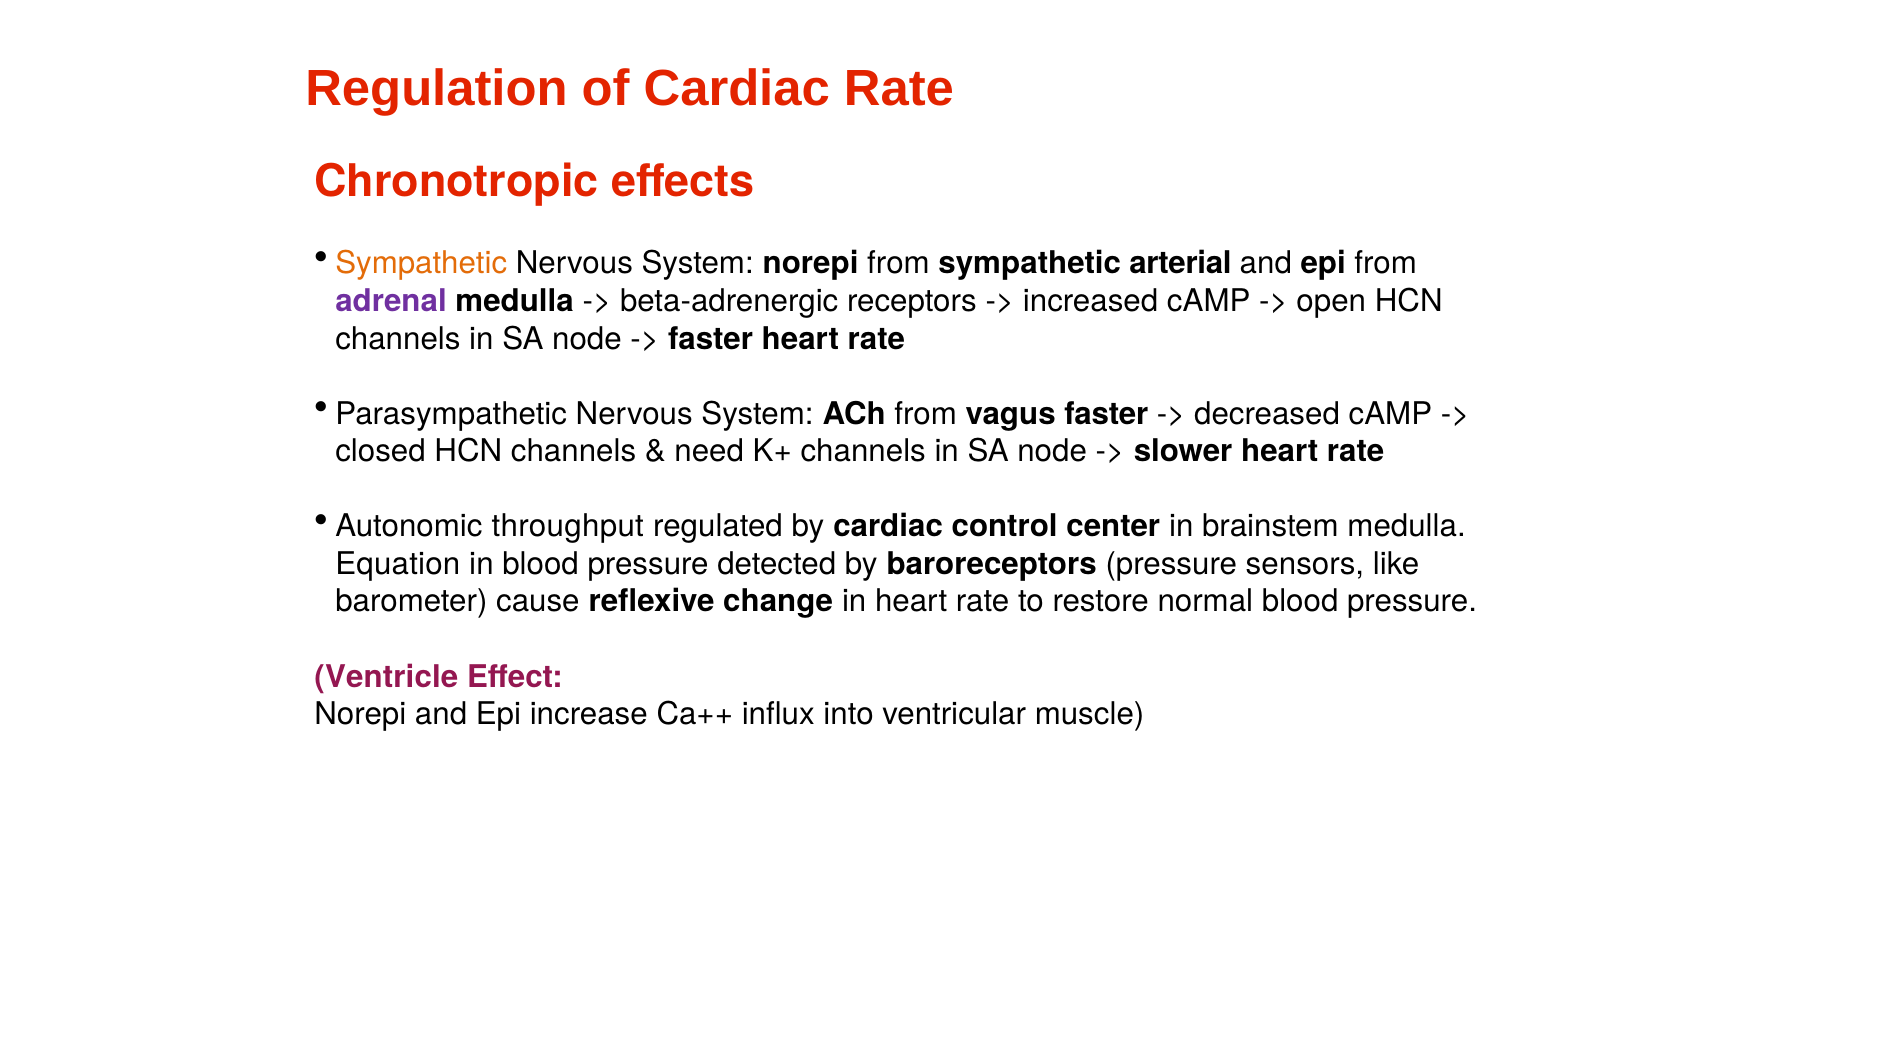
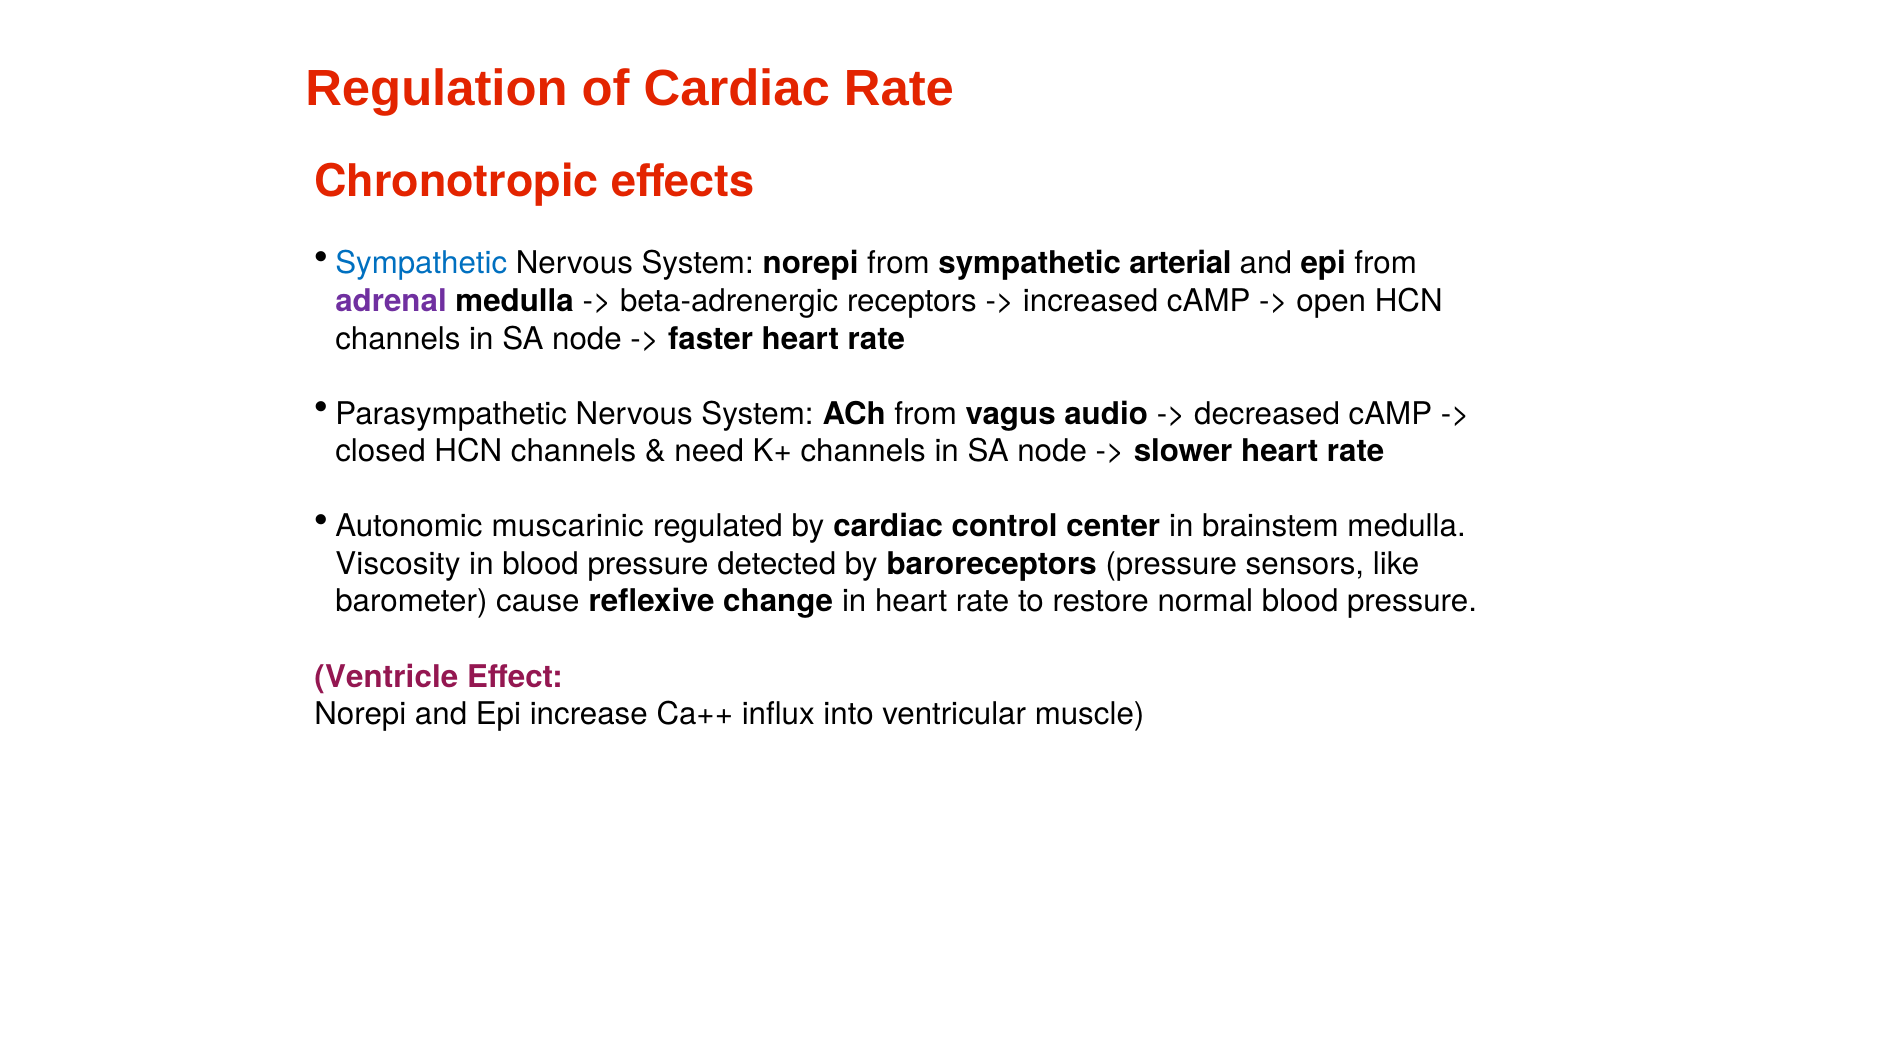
Sympathetic at (421, 264) colour: orange -> blue
vagus faster: faster -> audio
throughput: throughput -> muscarinic
Equation: Equation -> Viscosity
